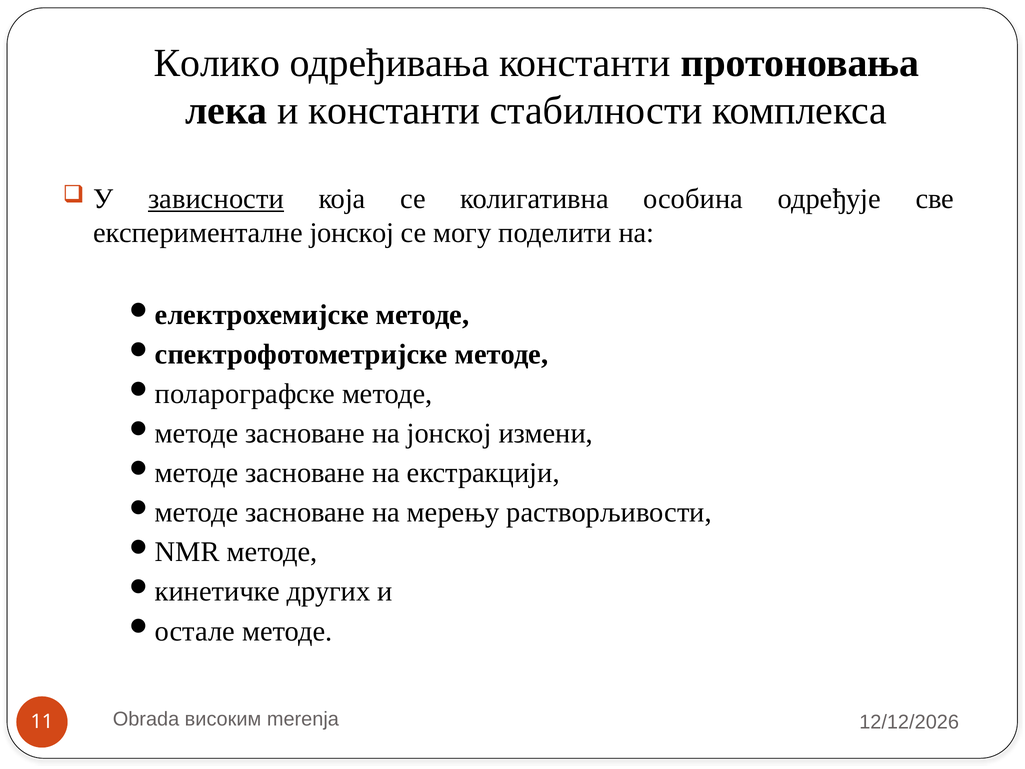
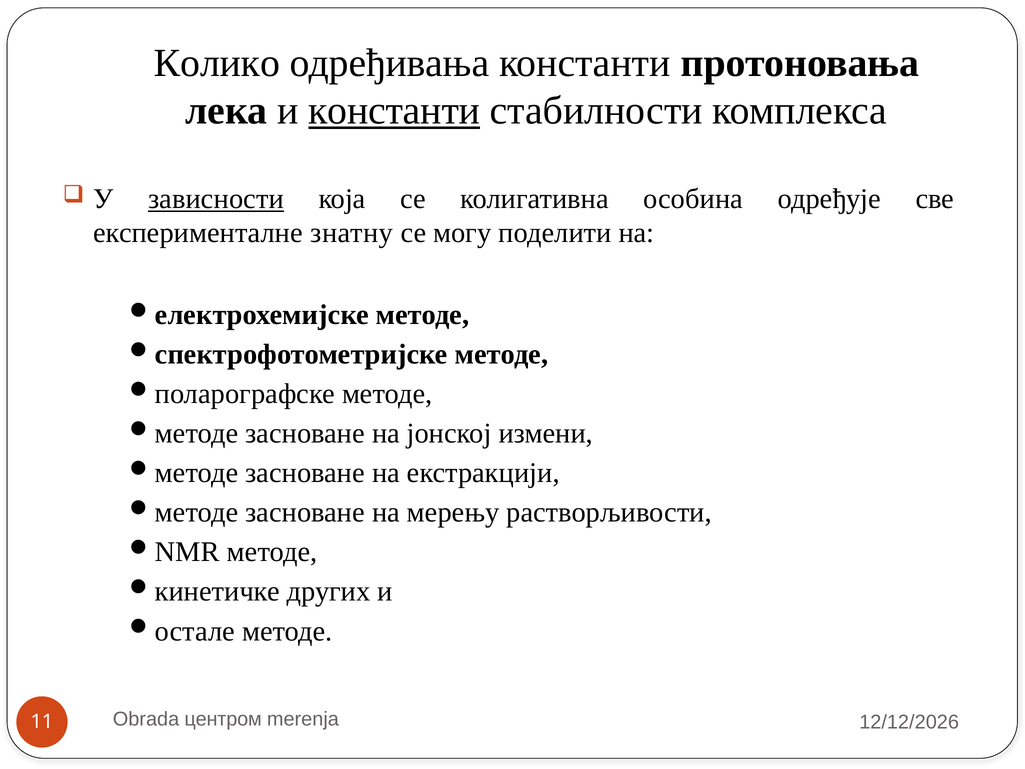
константи at (394, 111) underline: none -> present
експерименталне јонској: јонској -> знатну
високим: високим -> центром
